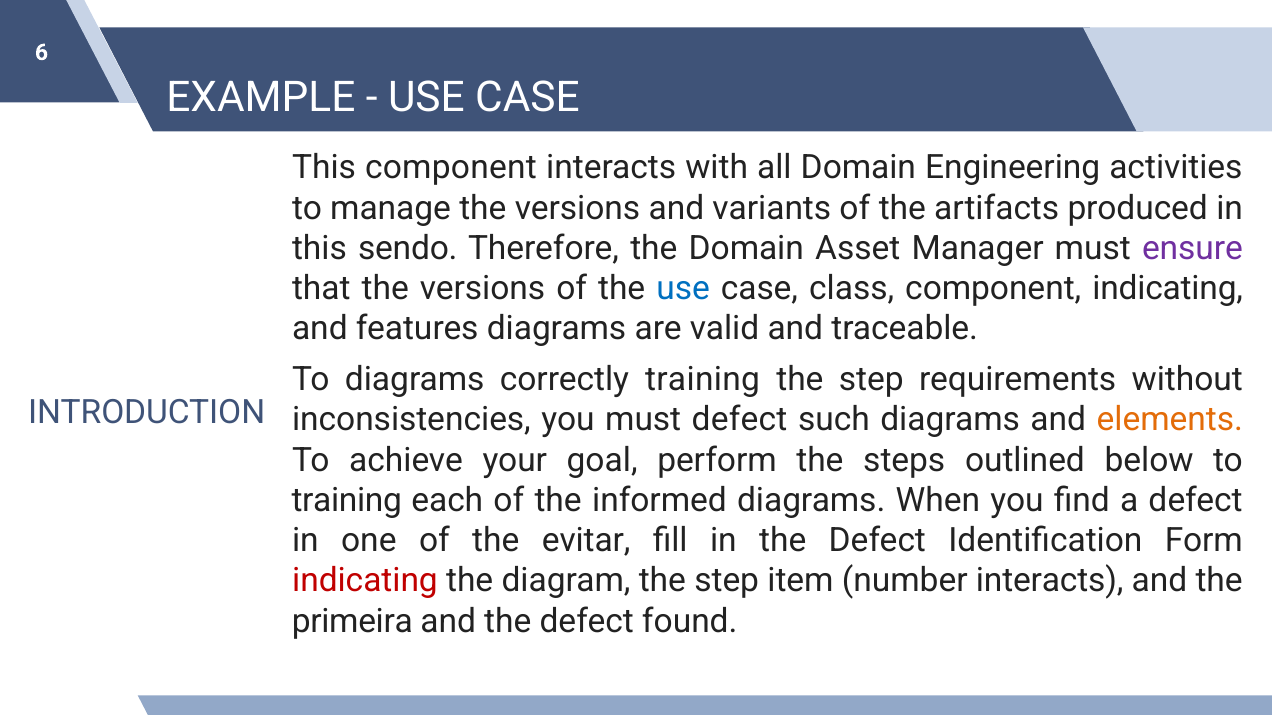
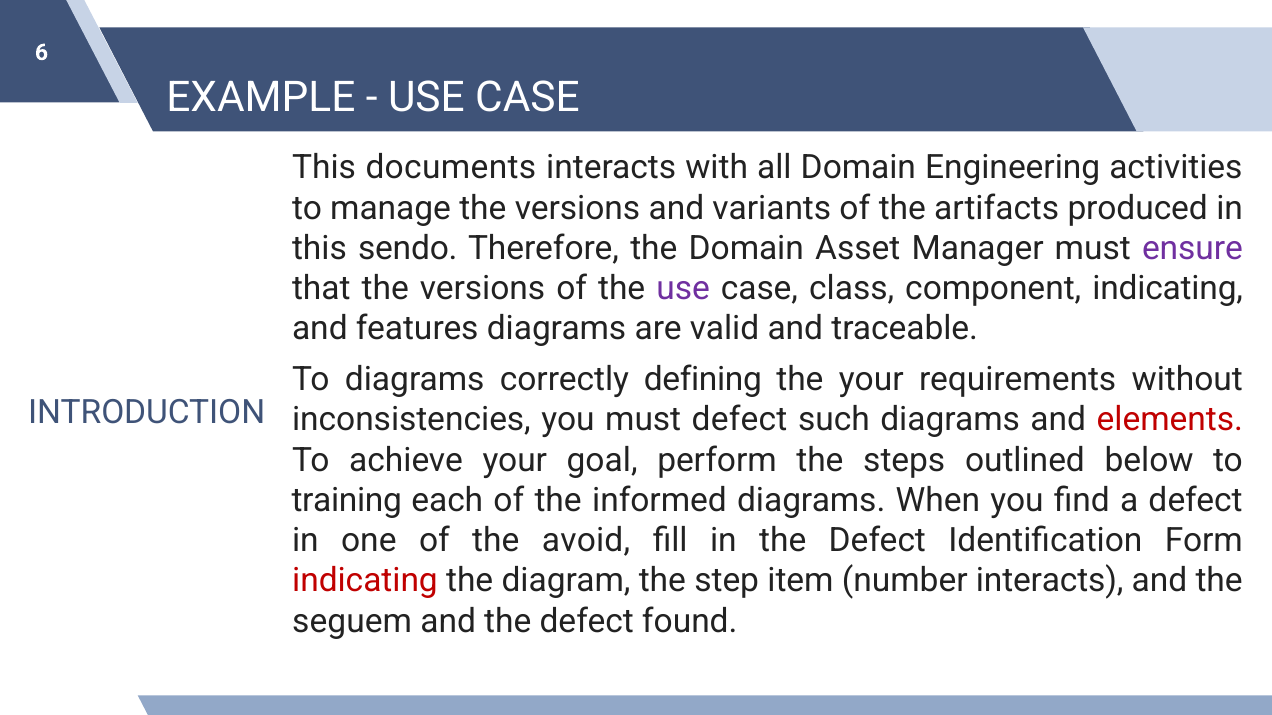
This component: component -> documents
use at (683, 289) colour: blue -> purple
correctly training: training -> defining
step at (871, 380): step -> your
elements colour: orange -> red
evitar: evitar -> avoid
primeira: primeira -> seguem
